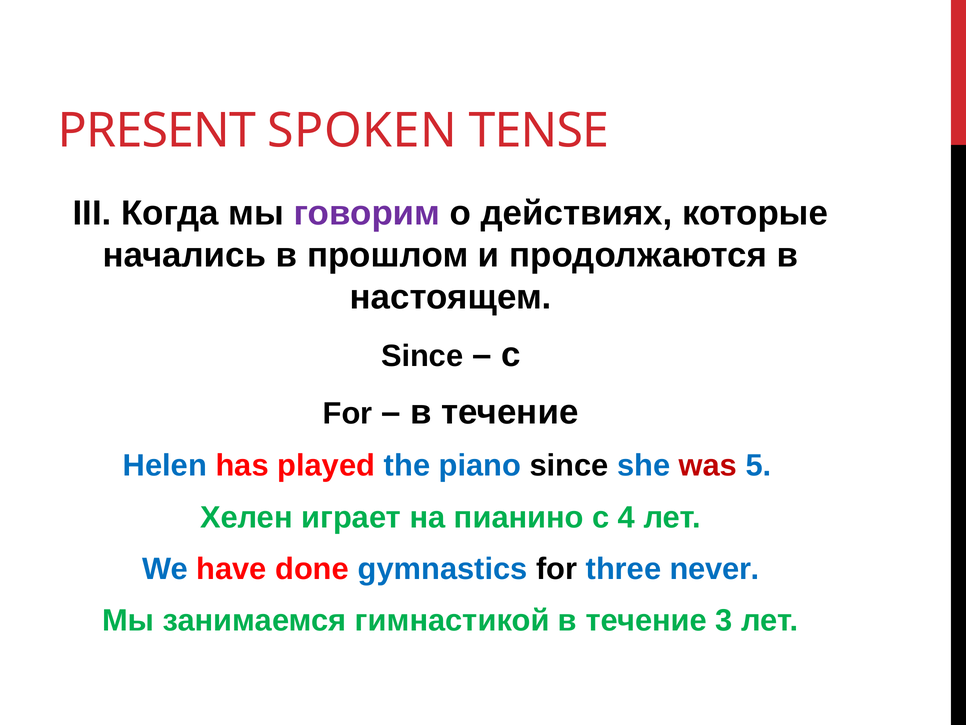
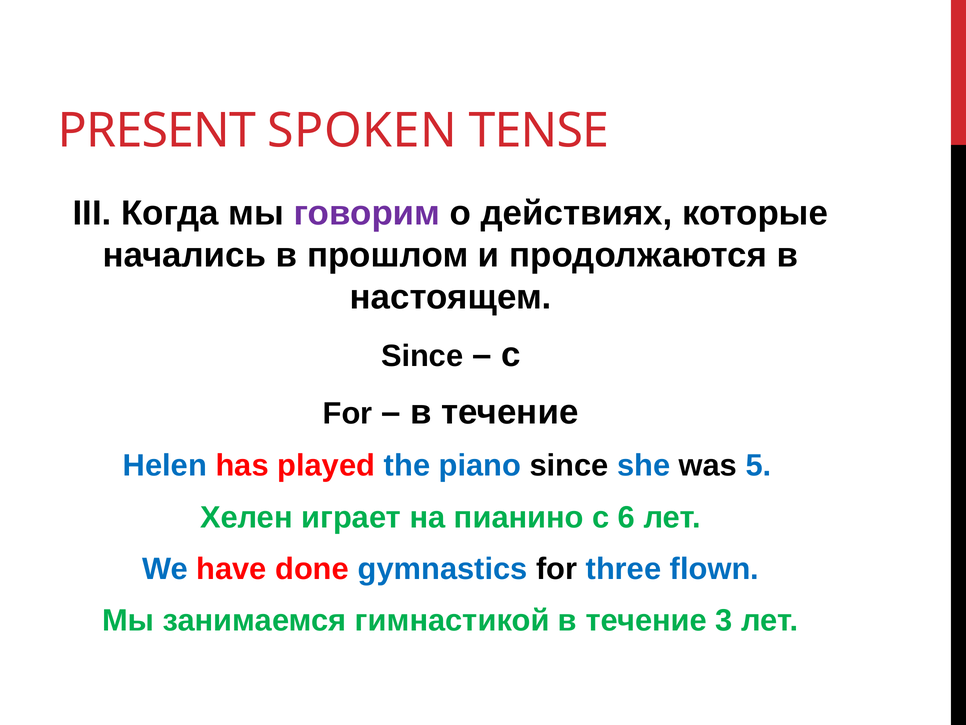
was colour: red -> black
4: 4 -> 6
never: never -> flown
